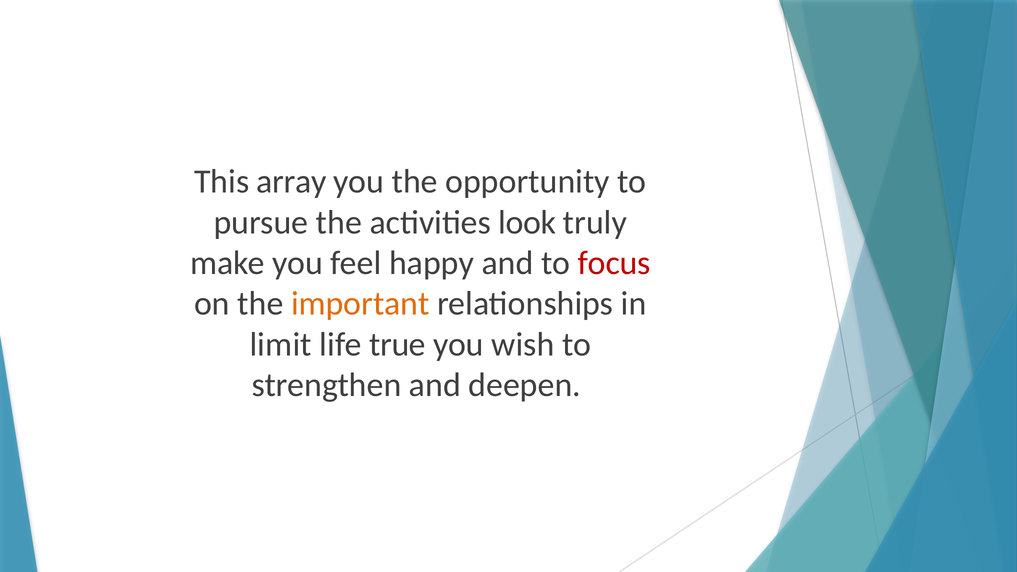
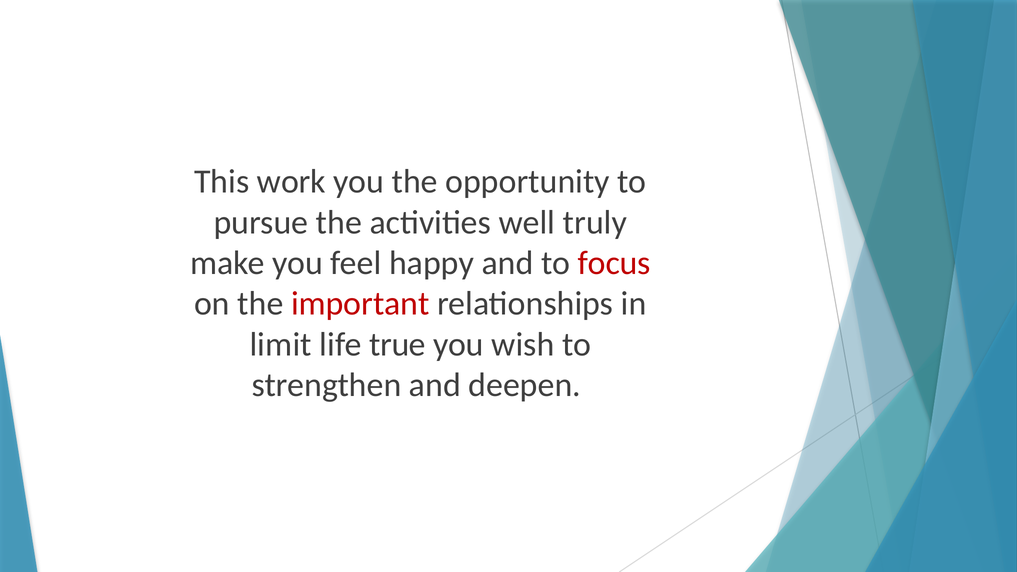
array: array -> work
look: look -> well
important colour: orange -> red
